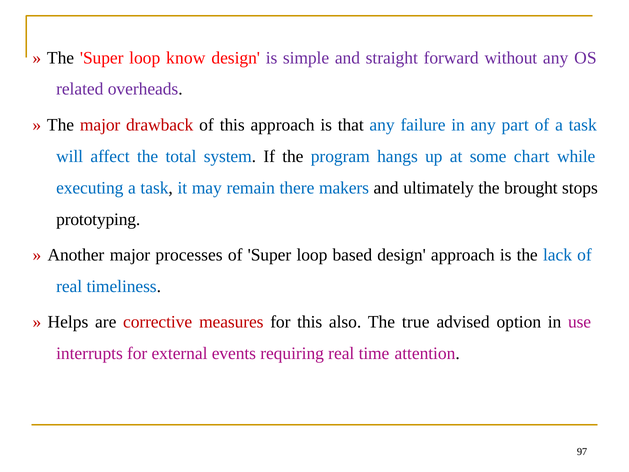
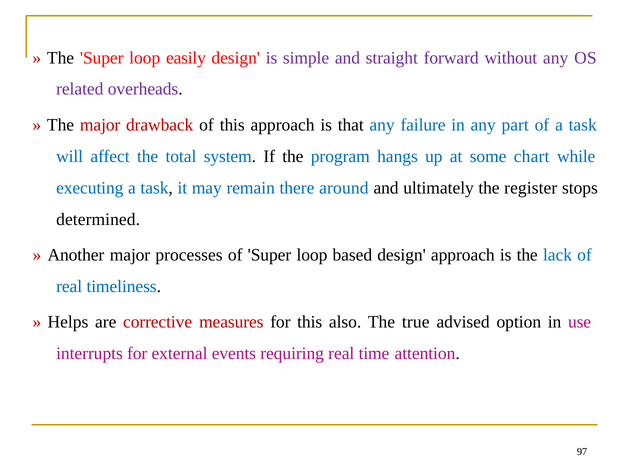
know: know -> easily
makers: makers -> around
brought: brought -> register
prototyping: prototyping -> determined
